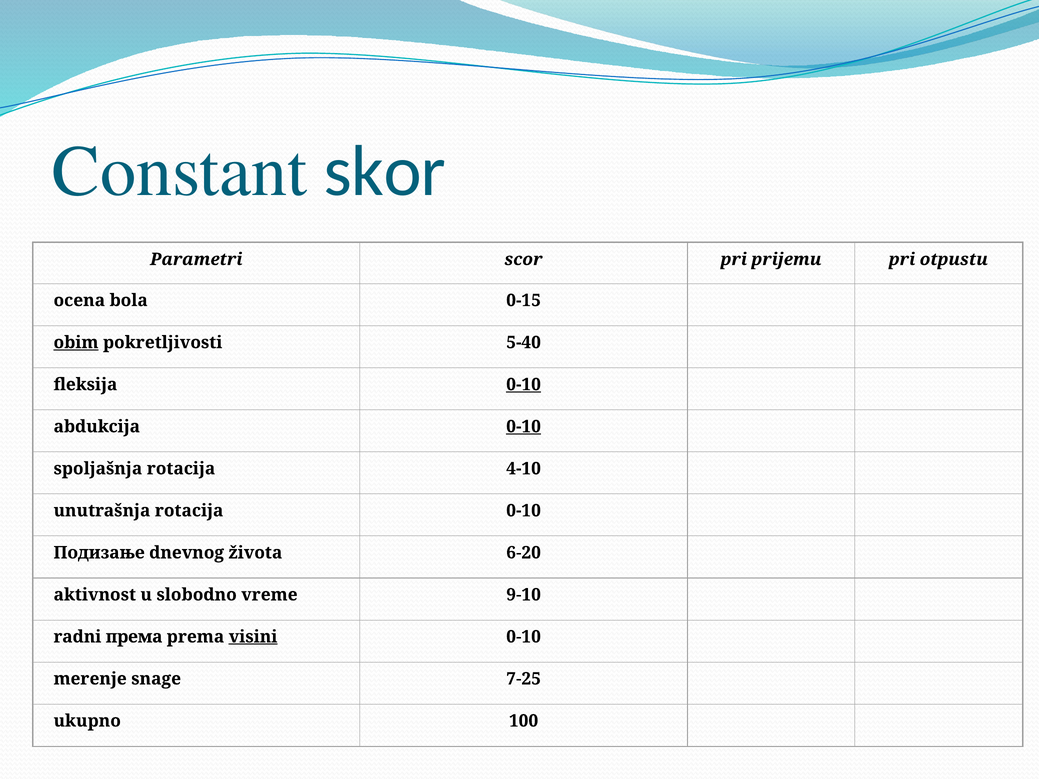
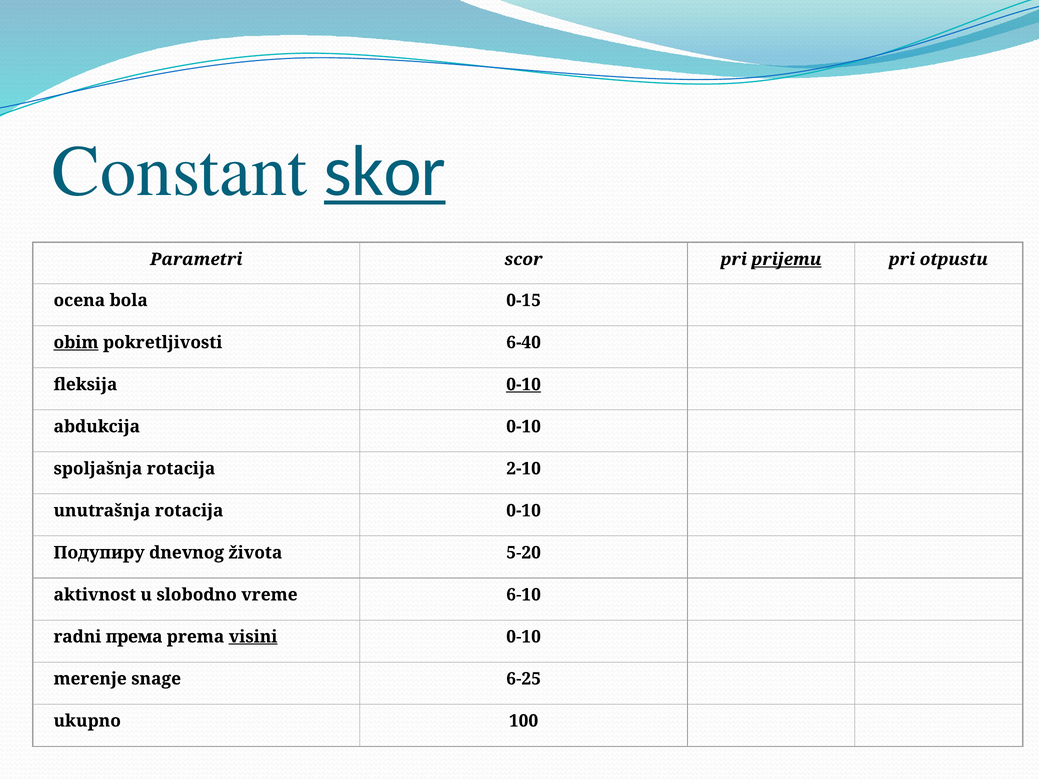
skor underline: none -> present
prijemu underline: none -> present
5-40: 5-40 -> 6-40
0-10 at (524, 427) underline: present -> none
4-10: 4-10 -> 2-10
Подизање: Подизање -> Подупиру
6-20: 6-20 -> 5-20
9-10: 9-10 -> 6-10
7-25: 7-25 -> 6-25
